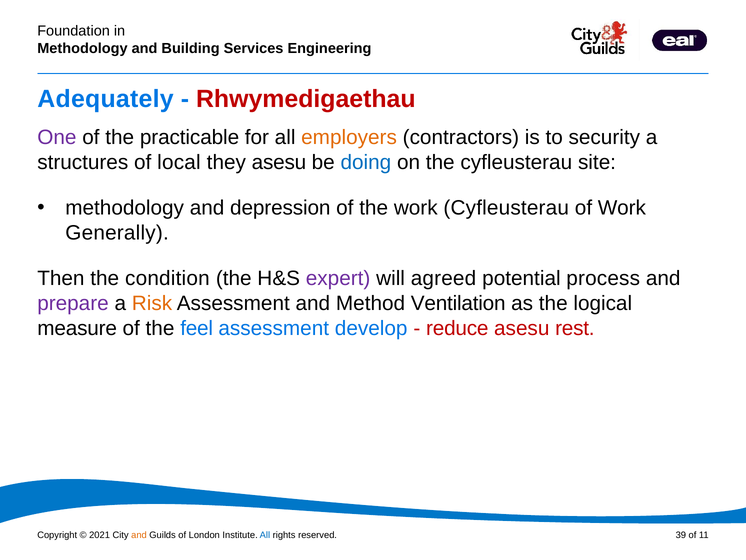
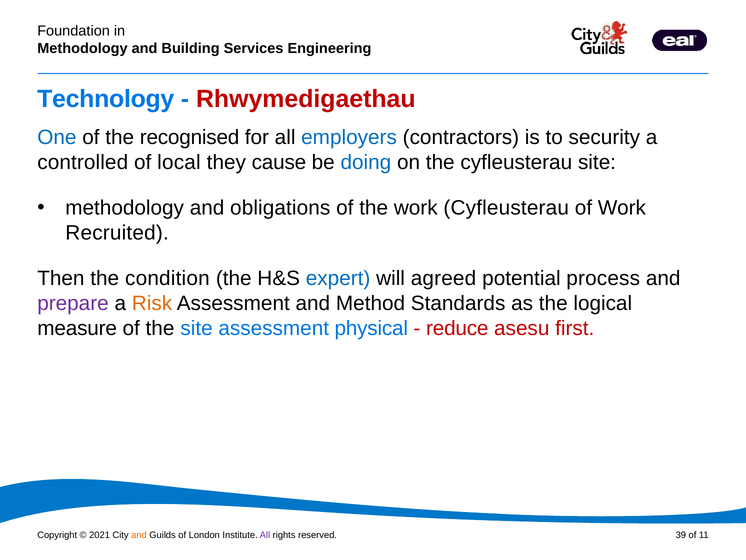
Adequately: Adequately -> Technology
One colour: purple -> blue
practicable: practicable -> recognised
employers colour: orange -> blue
structures: structures -> controlled
they asesu: asesu -> cause
depression: depression -> obligations
Generally: Generally -> Recruited
expert colour: purple -> blue
Ventilation: Ventilation -> Standards
the feel: feel -> site
develop: develop -> physical
rest: rest -> first
All at (265, 535) colour: blue -> purple
